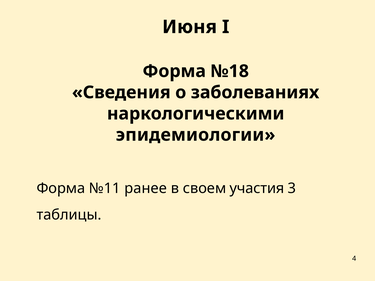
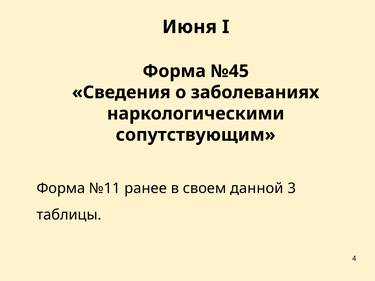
№18: №18 -> №45
эпидемиологии: эпидемиологии -> сопутствующим
участия: участия -> данной
